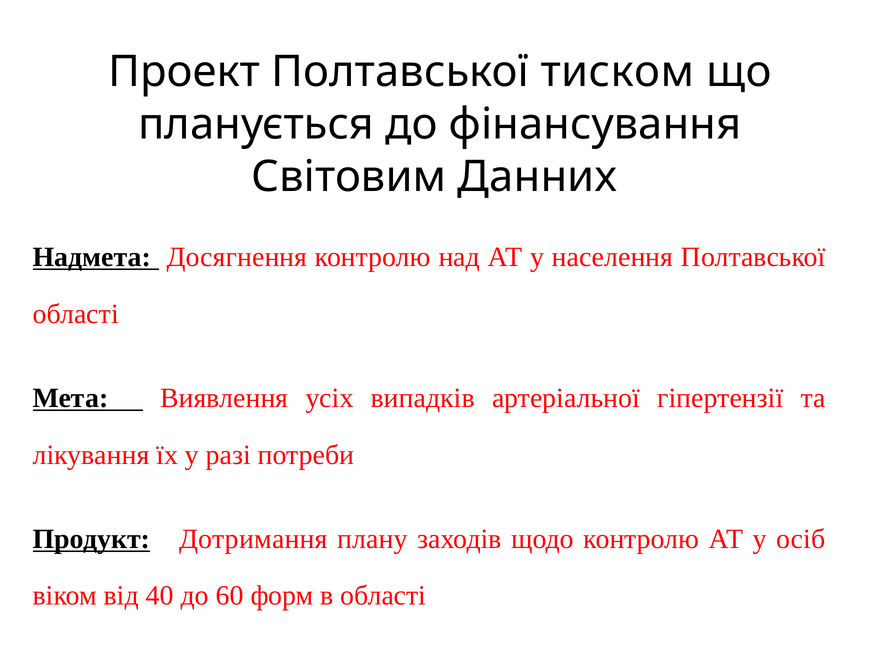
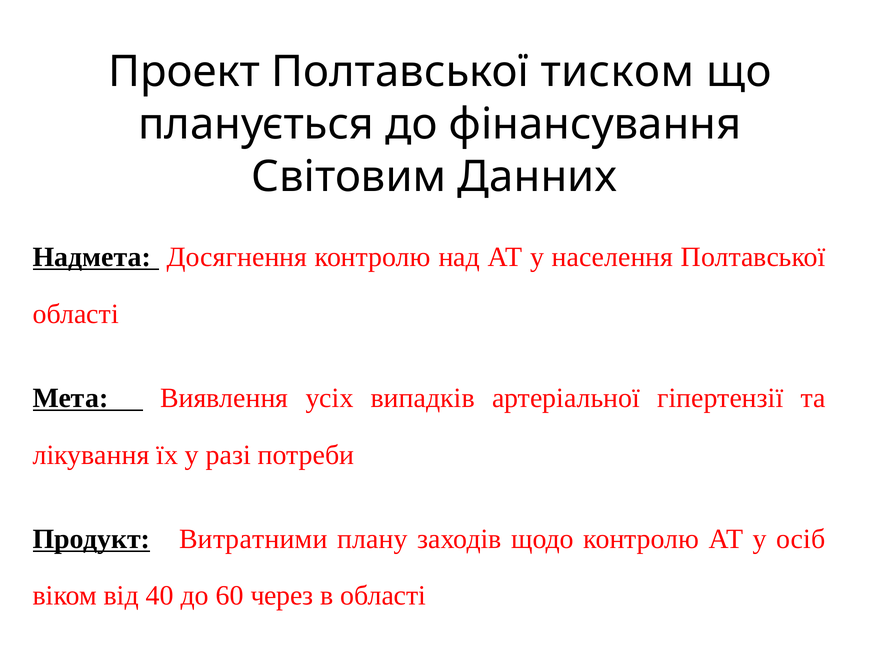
Дотримання: Дотримання -> Витратними
форм: форм -> через
